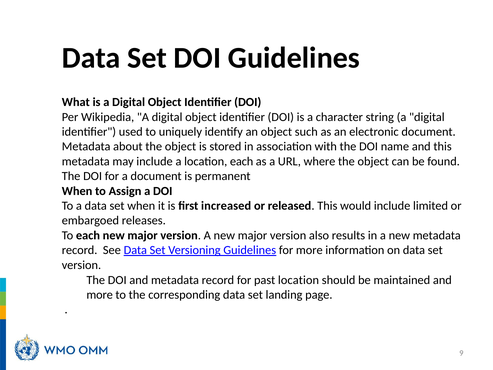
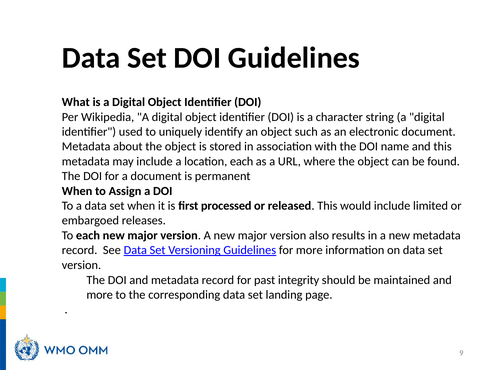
increased: increased -> processed
past location: location -> integrity
